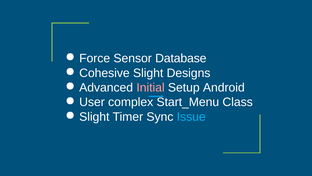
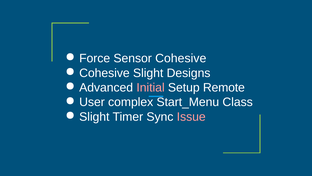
Sensor Database: Database -> Cohesive
Android: Android -> Remote
Issue colour: light blue -> pink
